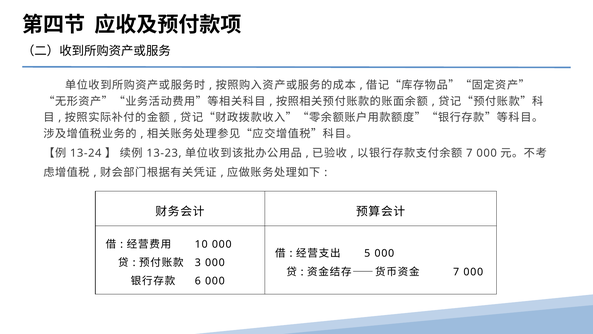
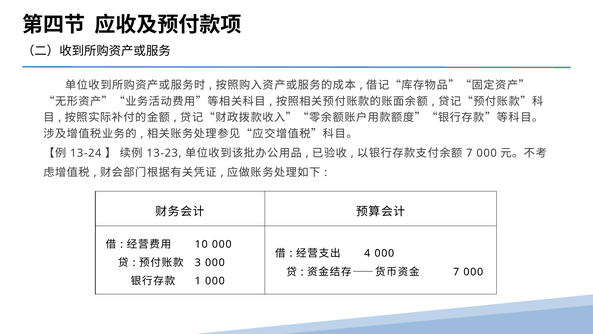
5: 5 -> 4
6: 6 -> 1
